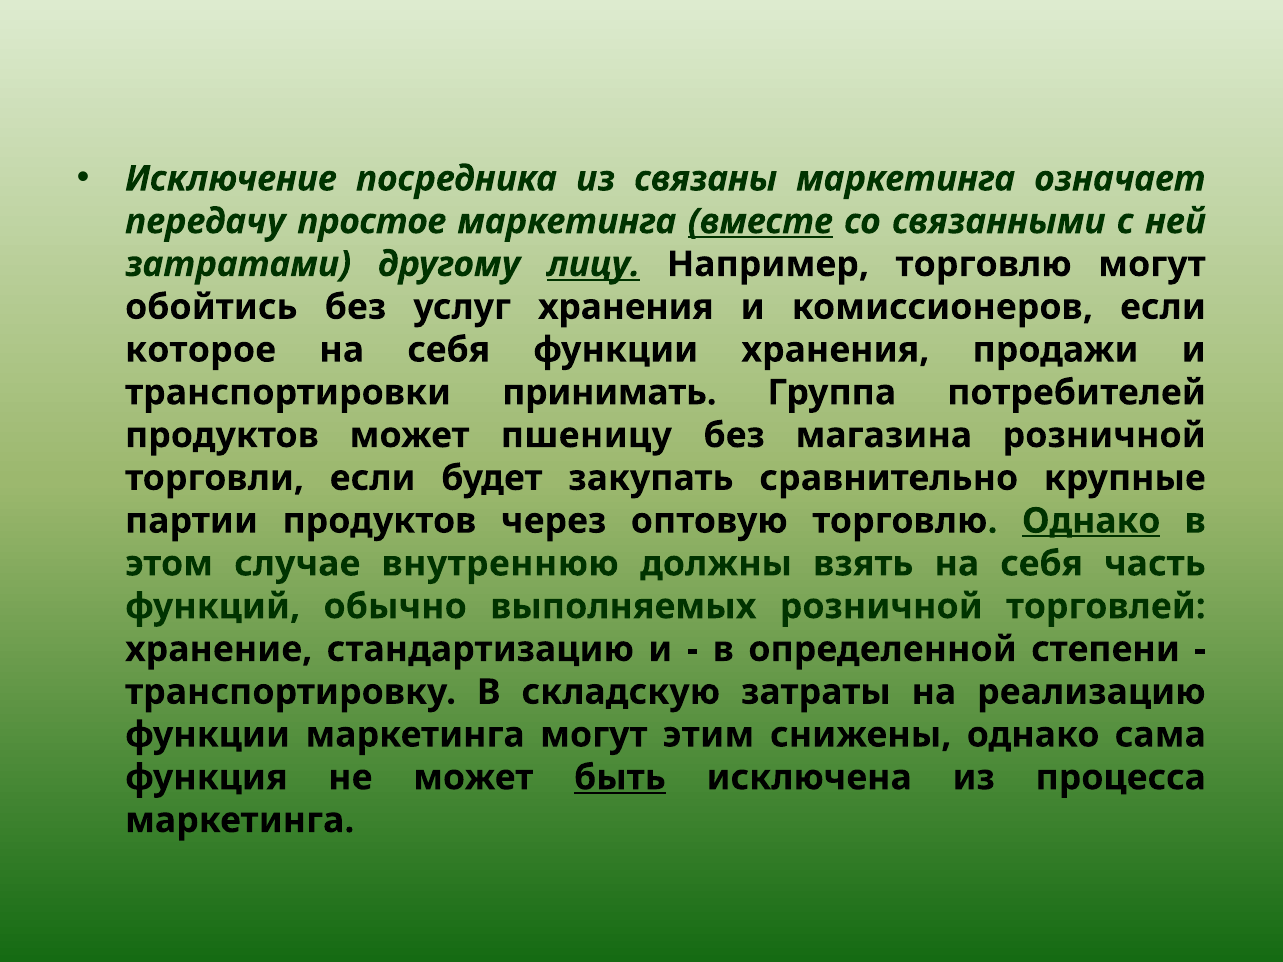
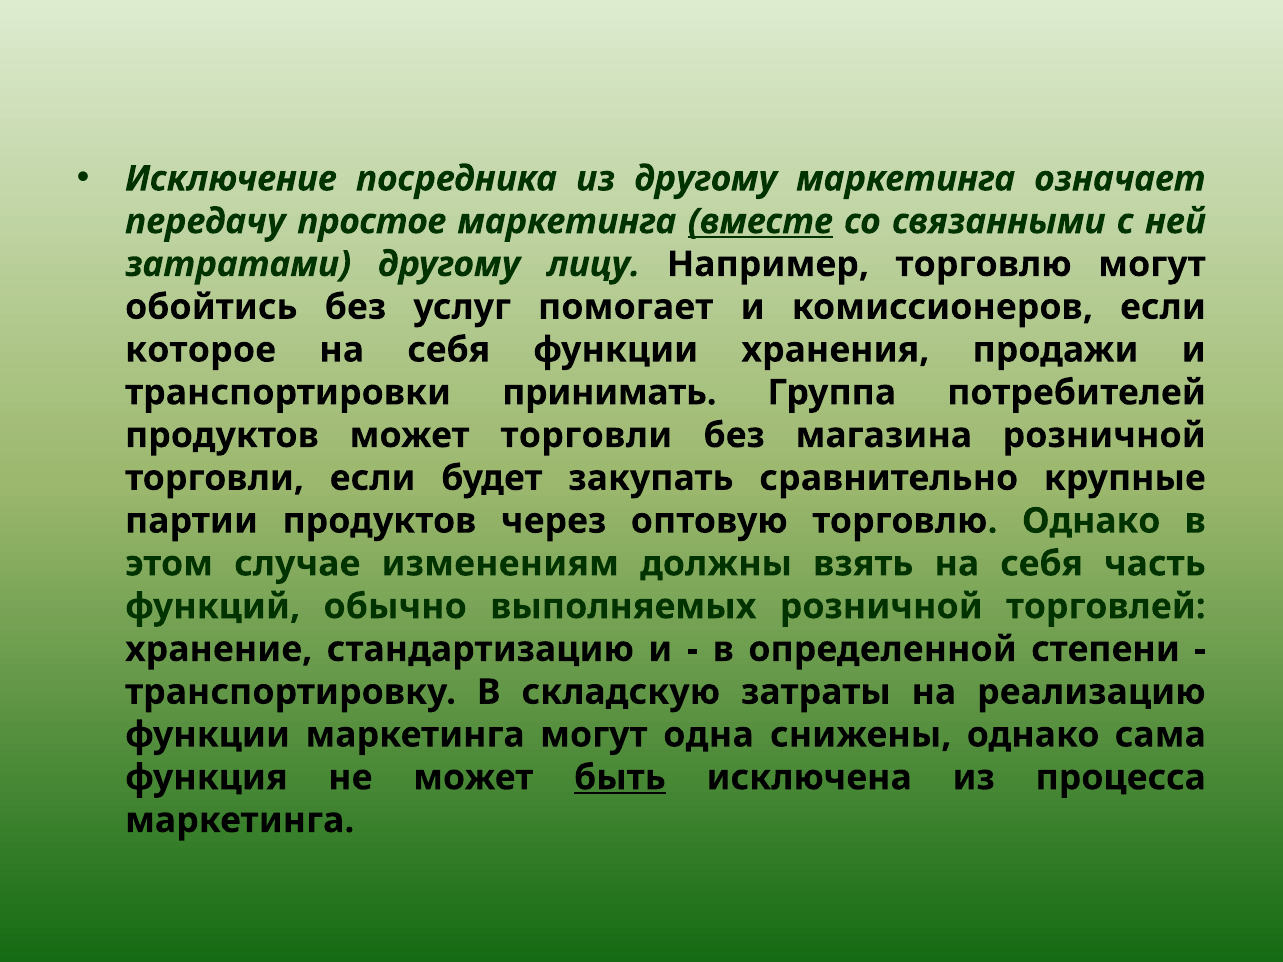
из связаны: связаны -> другому
лицу underline: present -> none
услуг хранения: хранения -> помогает
может пшеницу: пшеницу -> торговли
Однако at (1091, 521) underline: present -> none
внутреннюю: внутреннюю -> изменениям
этим: этим -> одна
